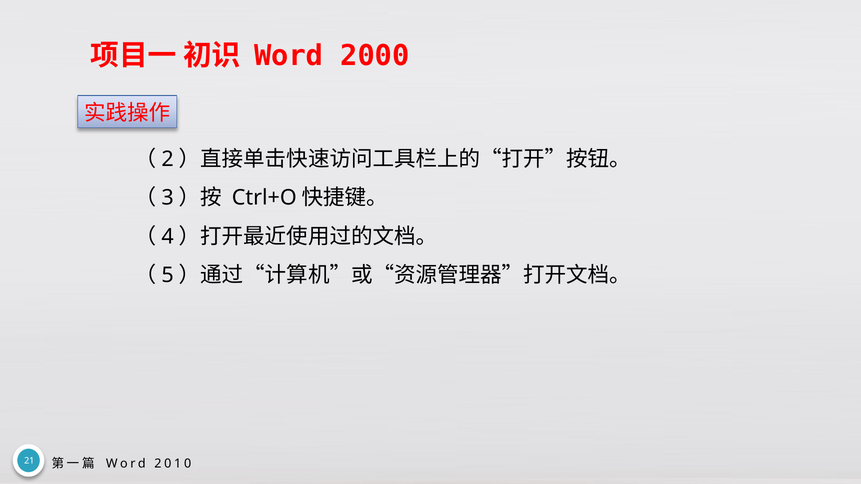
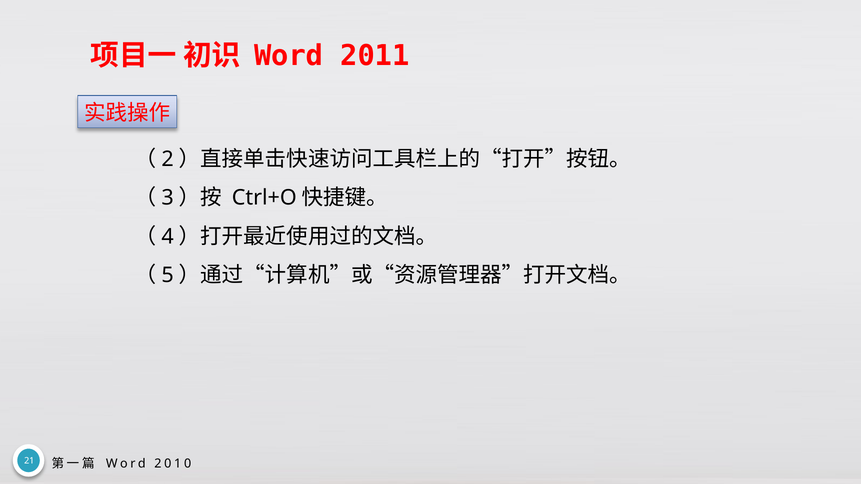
2000: 2000 -> 2011
